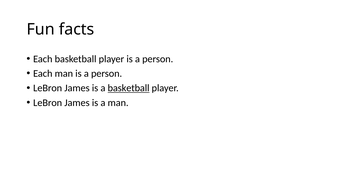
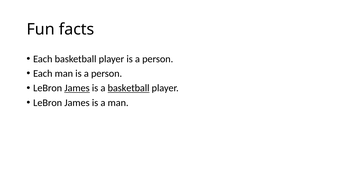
James at (77, 88) underline: none -> present
